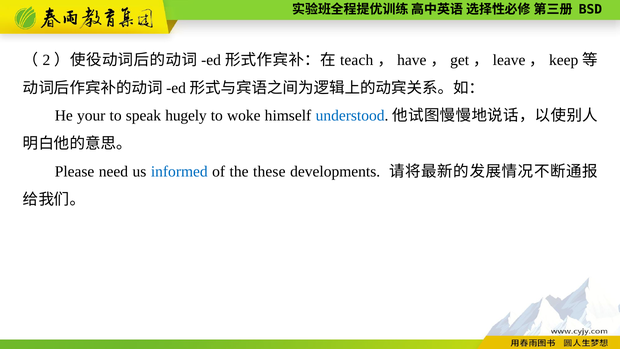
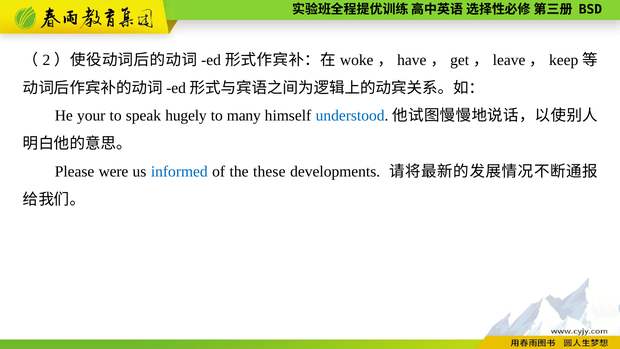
teach: teach -> woke
woke: woke -> many
need: need -> were
